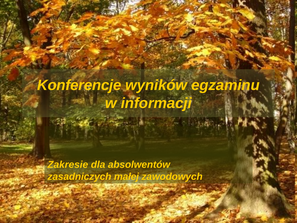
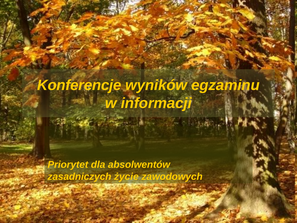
Zakresie: Zakresie -> Priorytet
małej: małej -> życie
